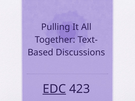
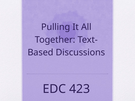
EDC underline: present -> none
